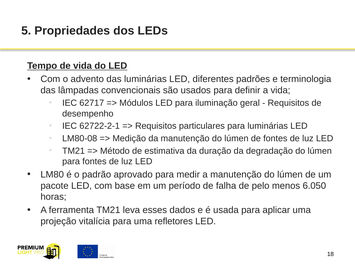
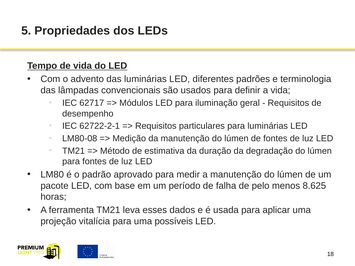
6.050: 6.050 -> 8.625
refletores: refletores -> possíveis
